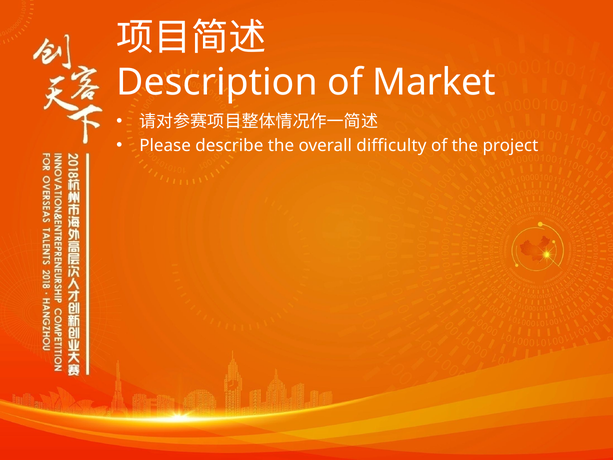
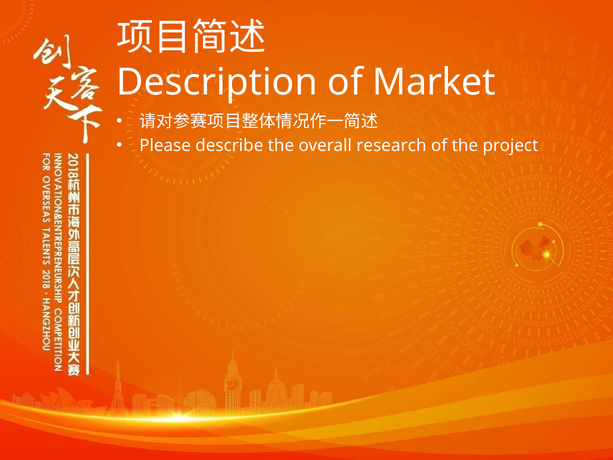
difficulty: difficulty -> research
